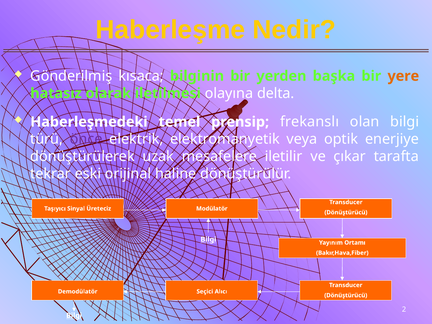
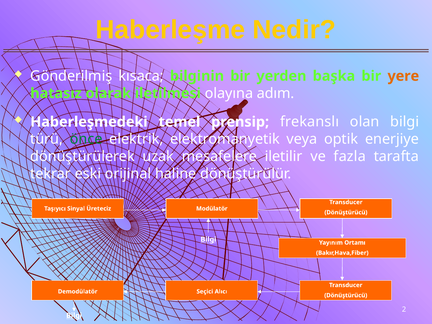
delta: delta -> adım
önce colour: purple -> green
çıkar: çıkar -> fazla
